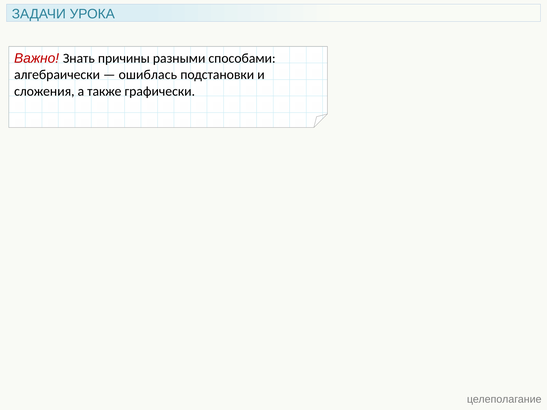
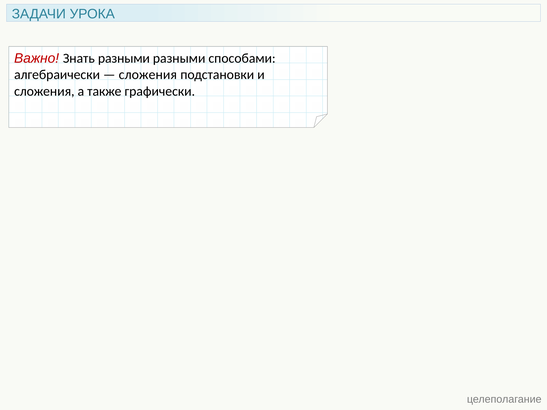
Знать причины: причины -> разными
ошиблась at (148, 75): ошиблась -> сложения
